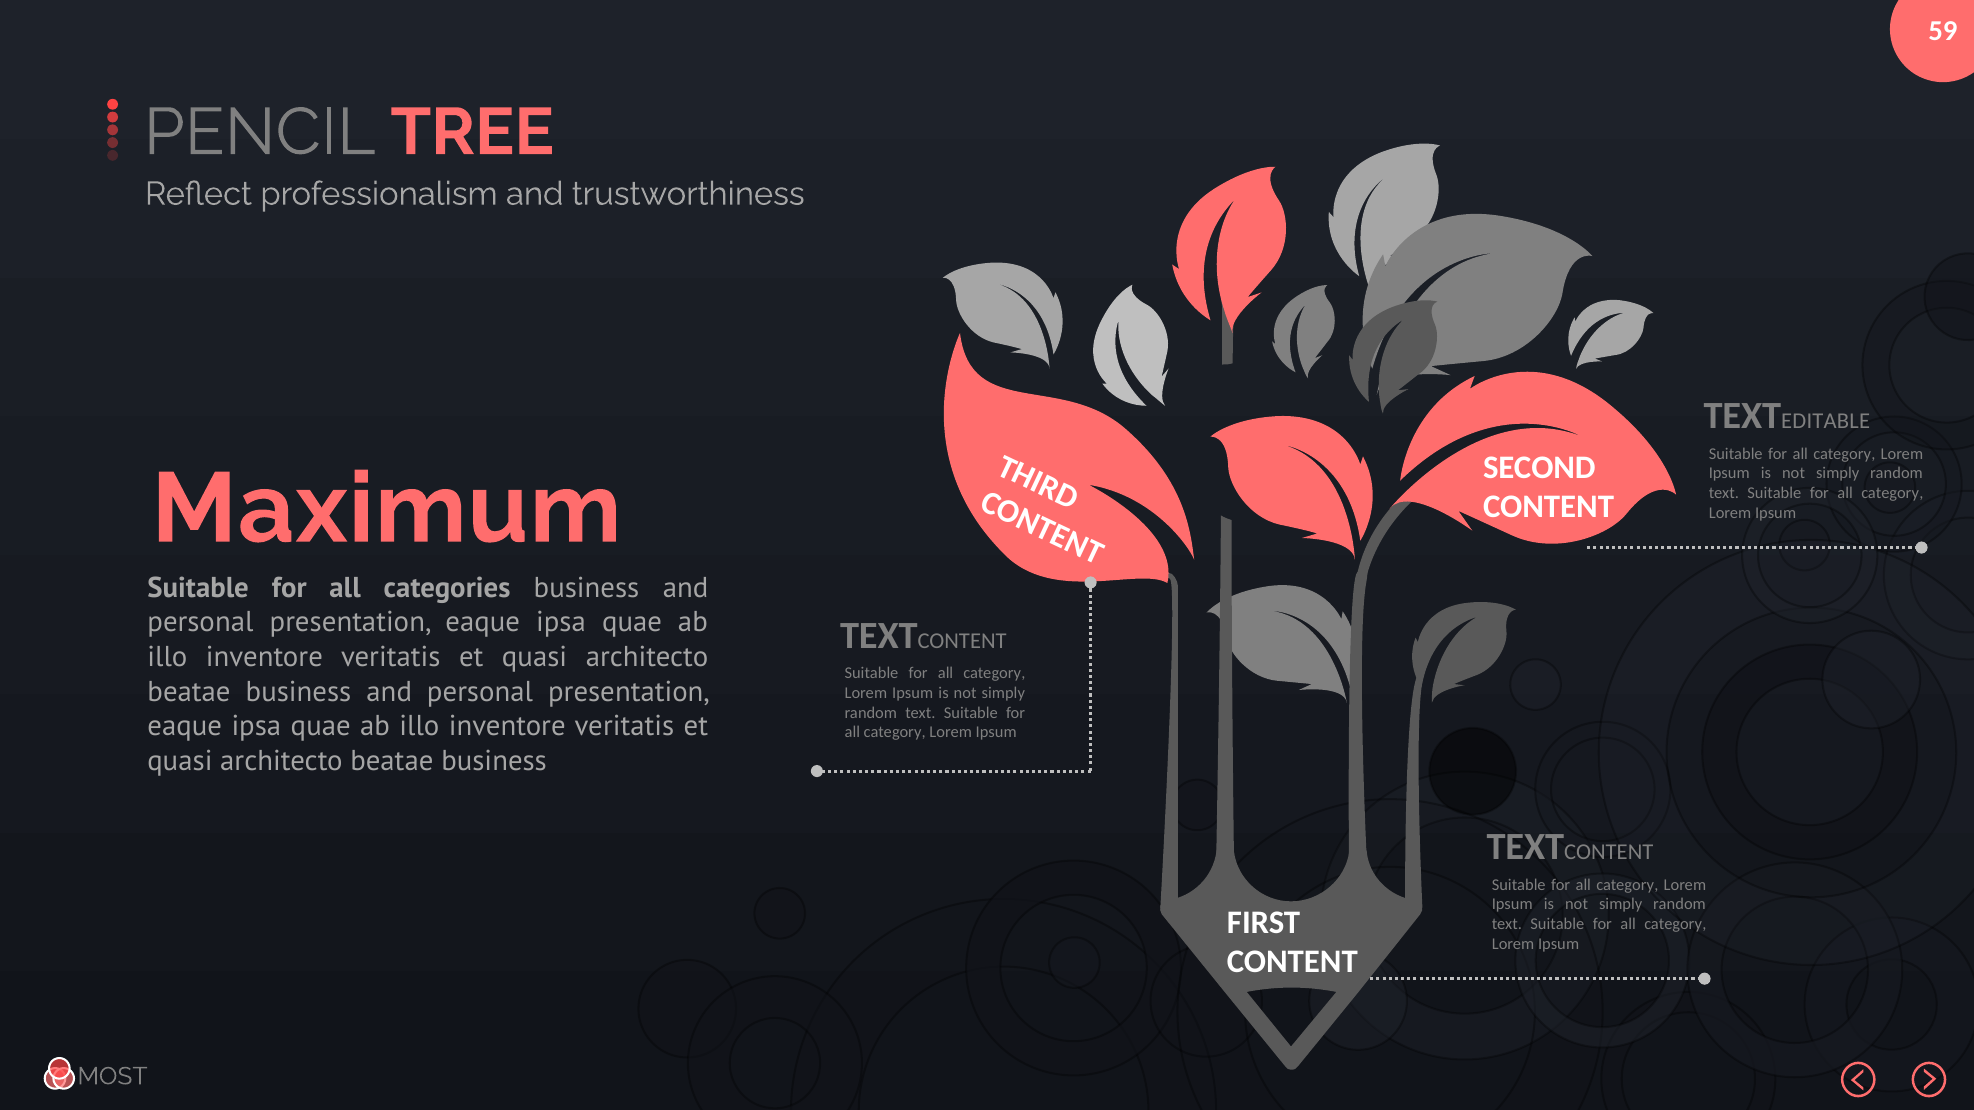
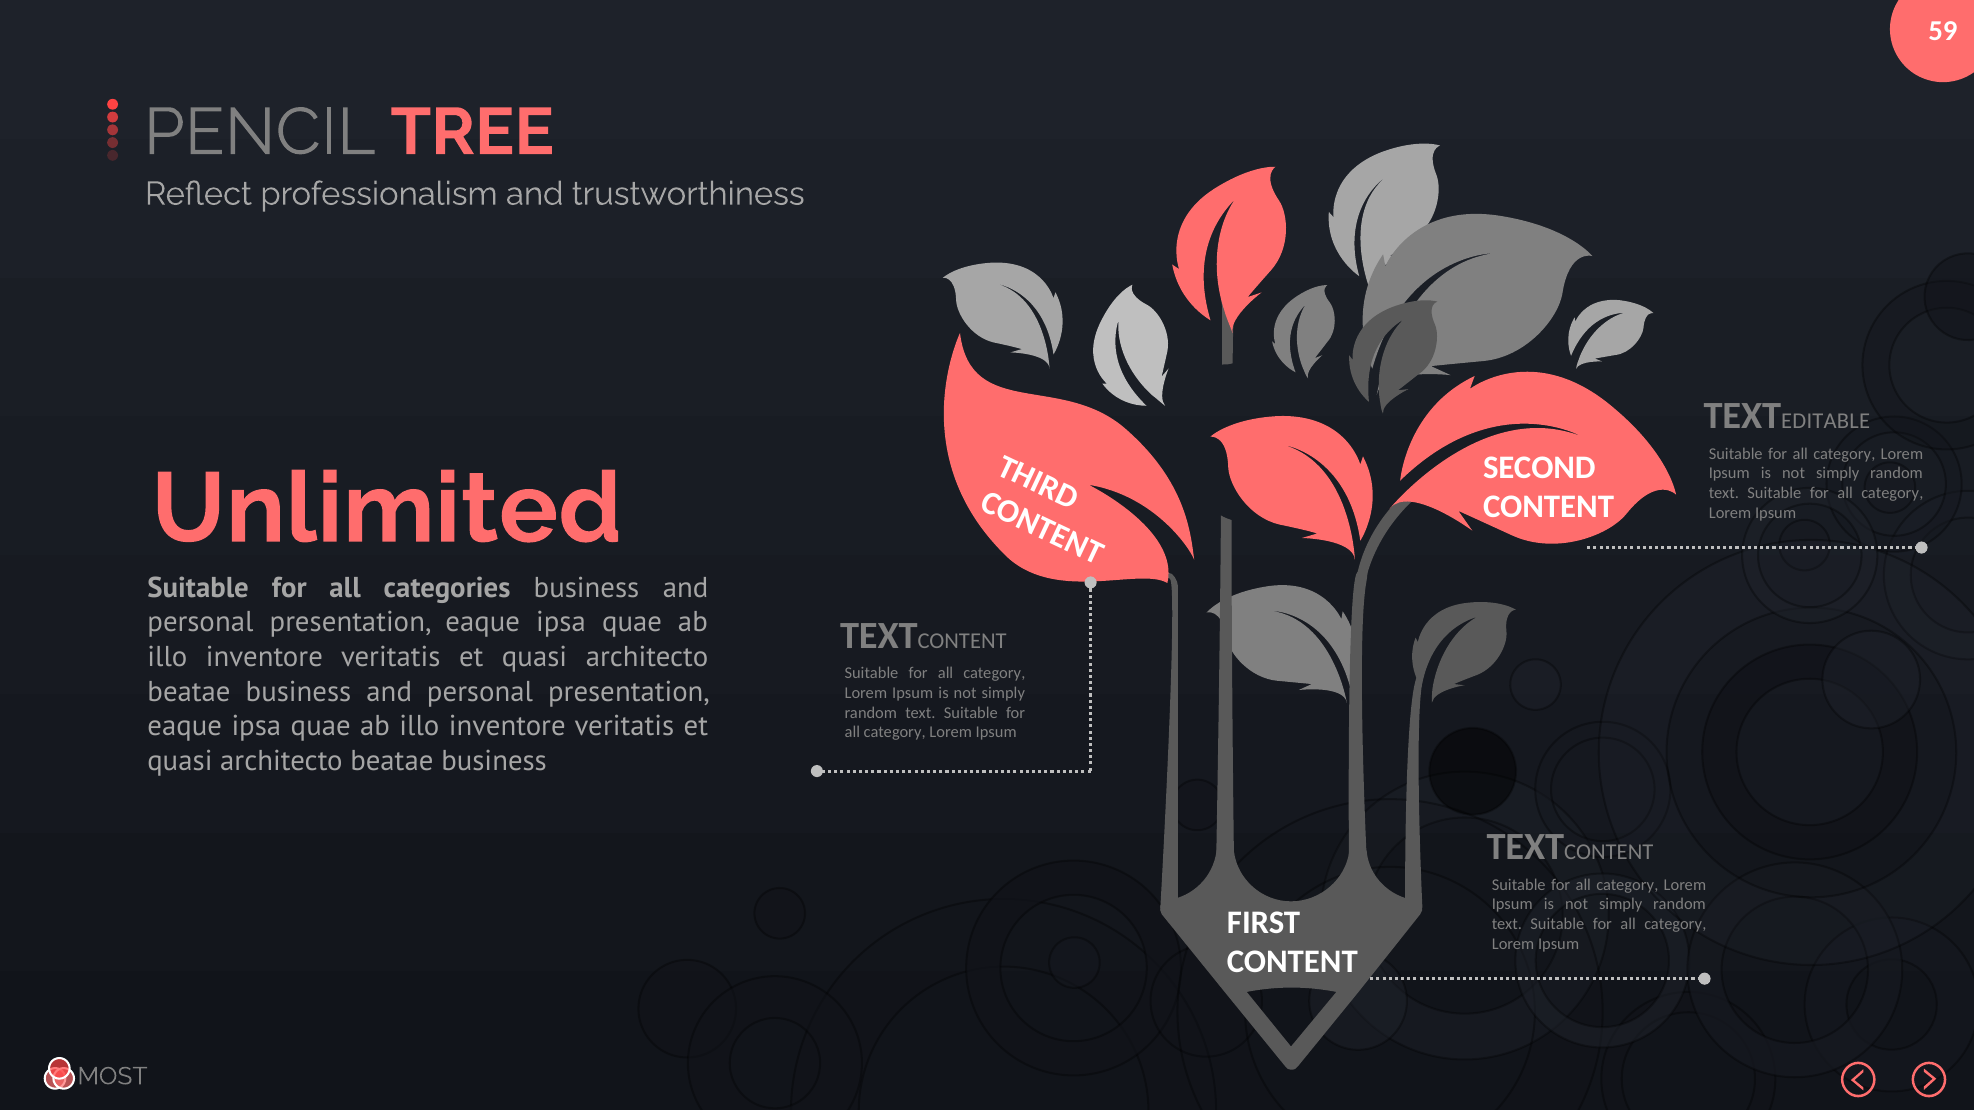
Maximum: Maximum -> Unlimited
